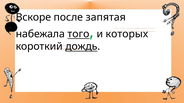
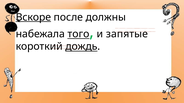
Вскоре underline: none -> present
запятая: запятая -> должны
которых: которых -> запятые
